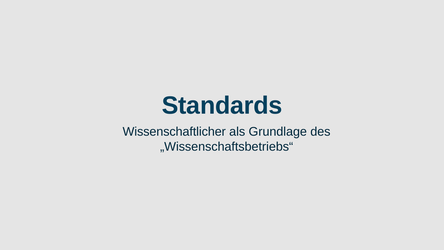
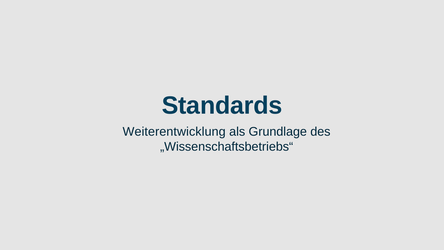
Wissenschaftlicher: Wissenschaftlicher -> Weiterentwicklung
